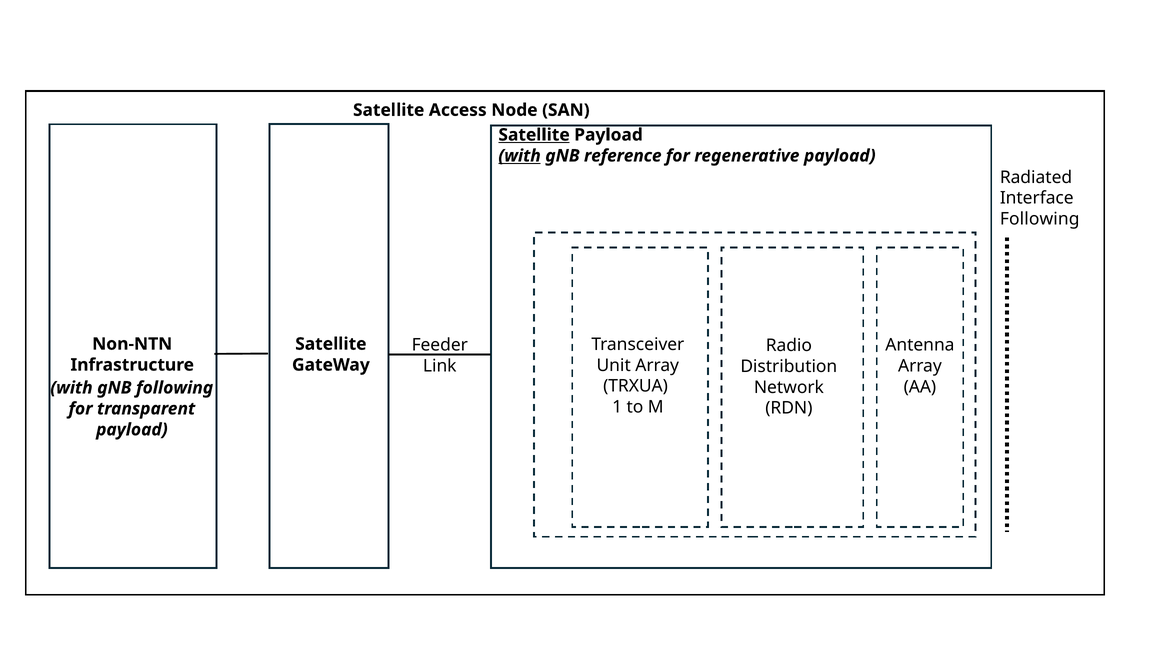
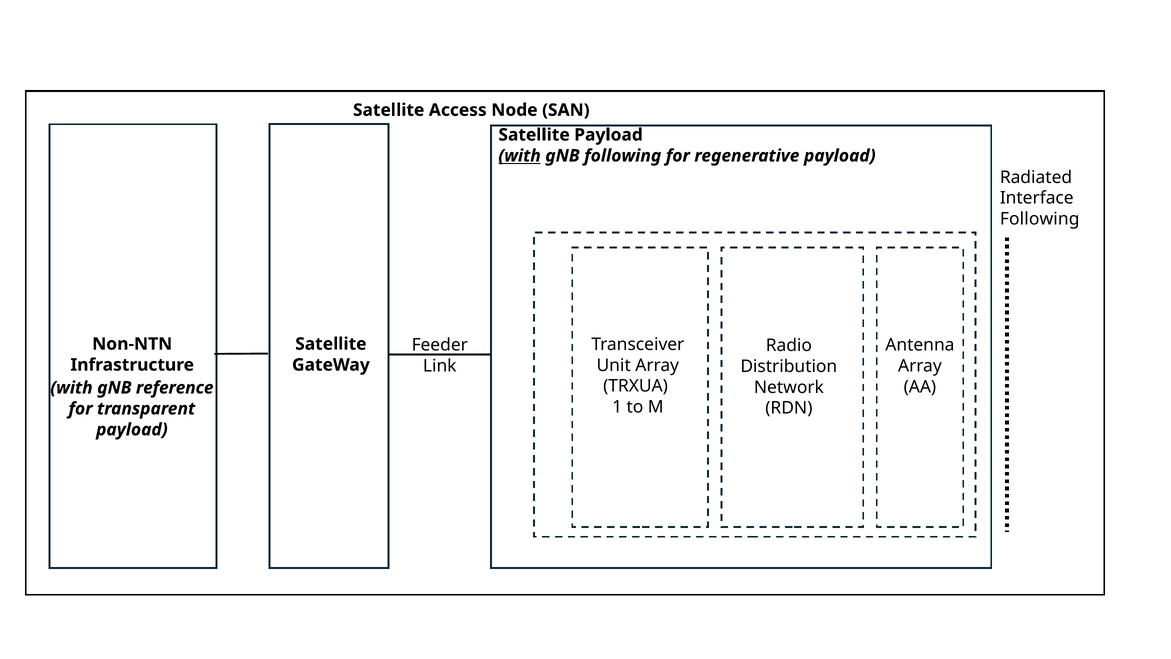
Satellite at (534, 135) underline: present -> none
gNB reference: reference -> following
gNB following: following -> reference
